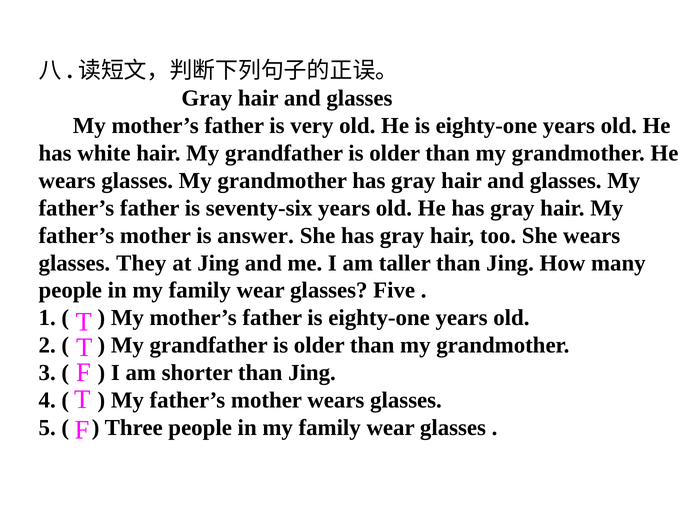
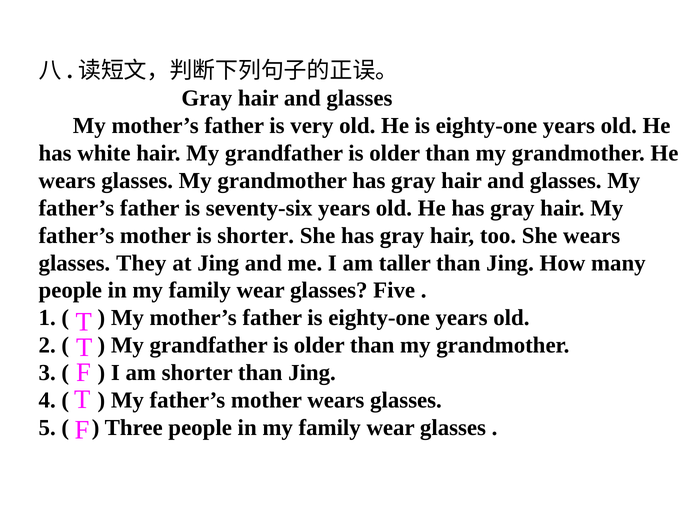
is answer: answer -> shorter
